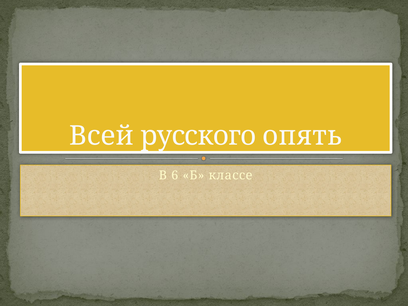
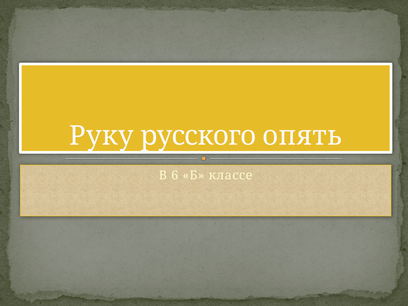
Всей: Всей -> Руку
